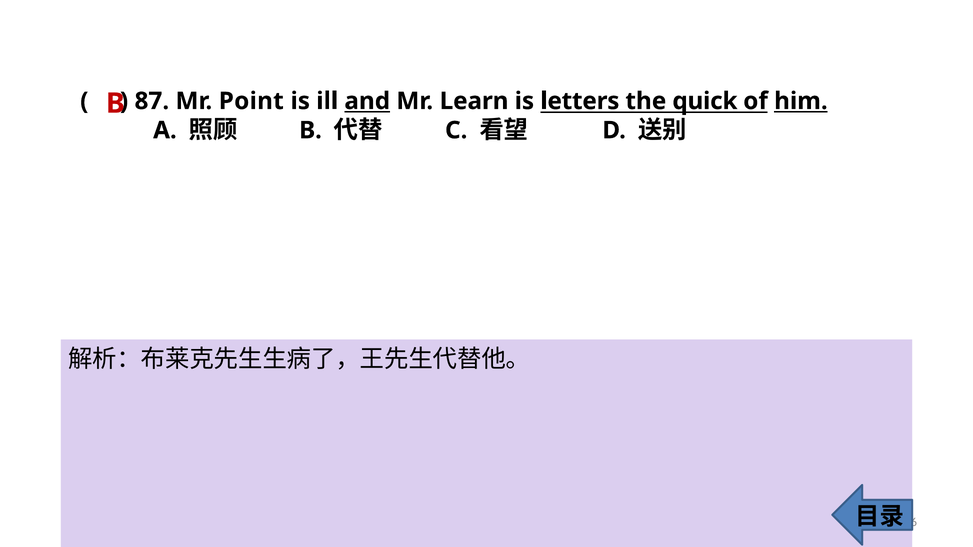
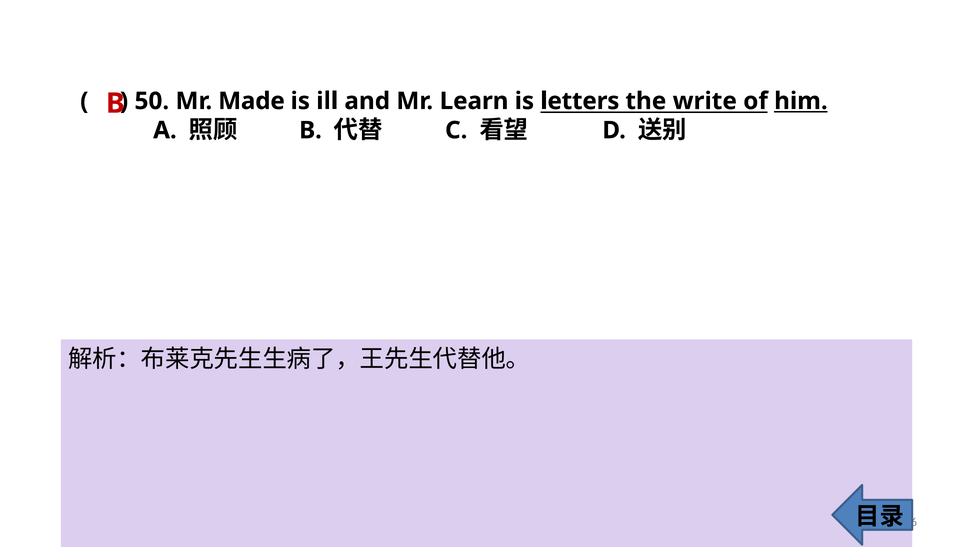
87: 87 -> 50
Point: Point -> Made
and underline: present -> none
quick: quick -> write
